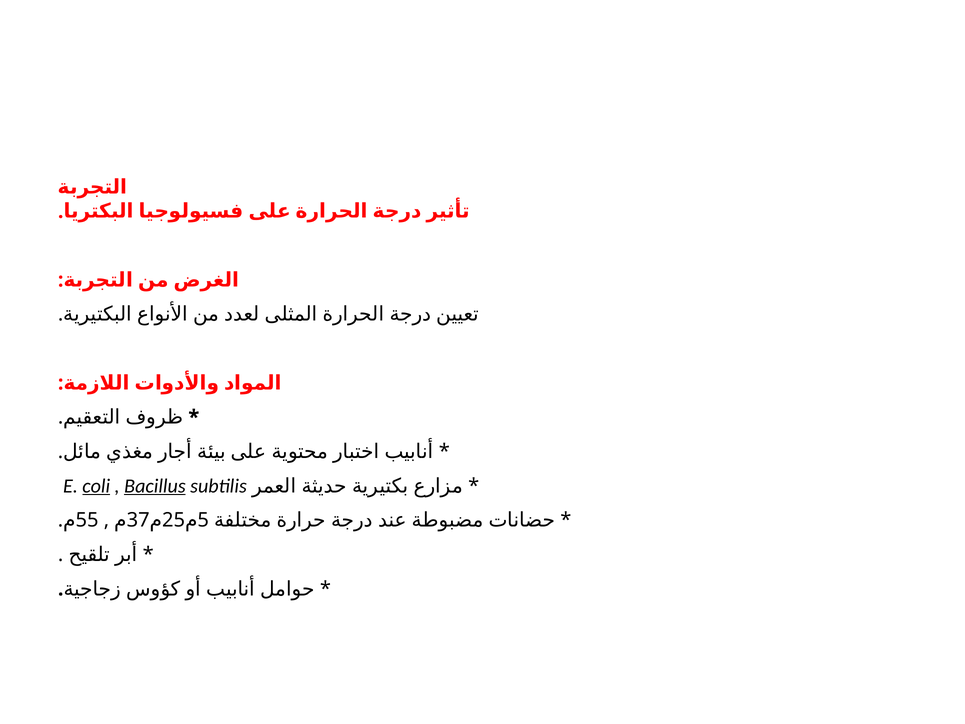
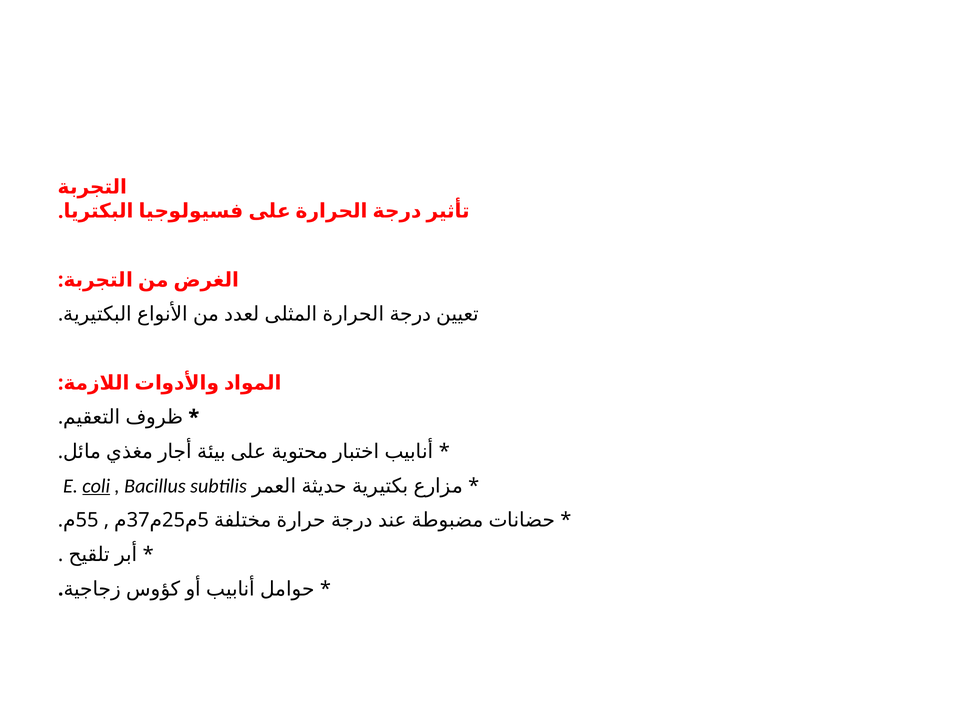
Bacillus underline: present -> none
